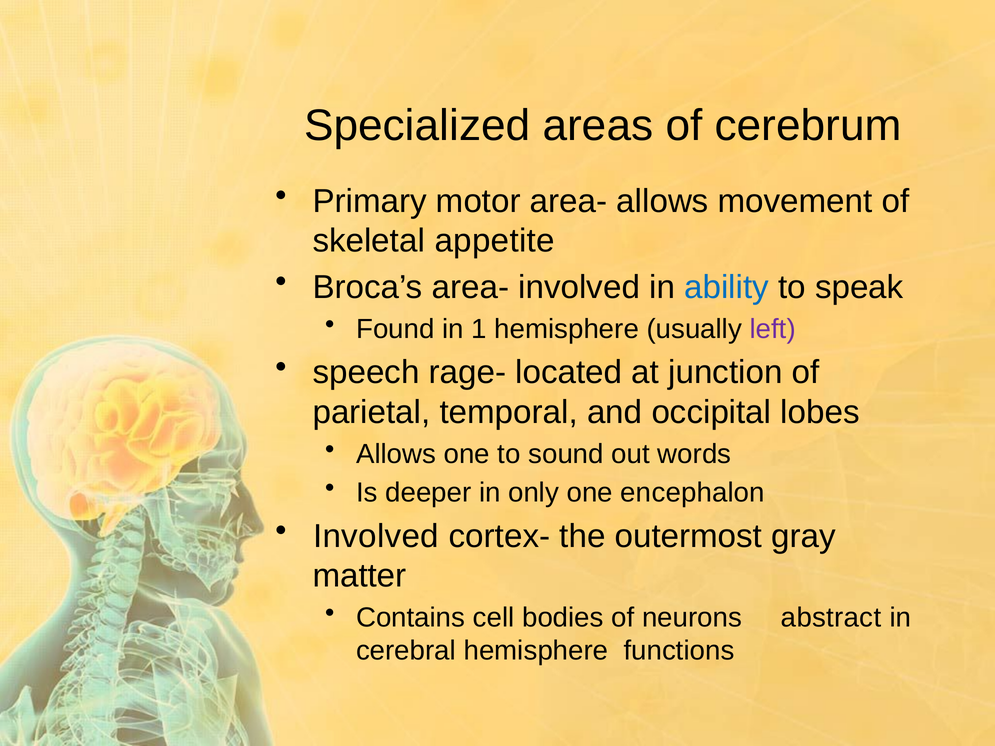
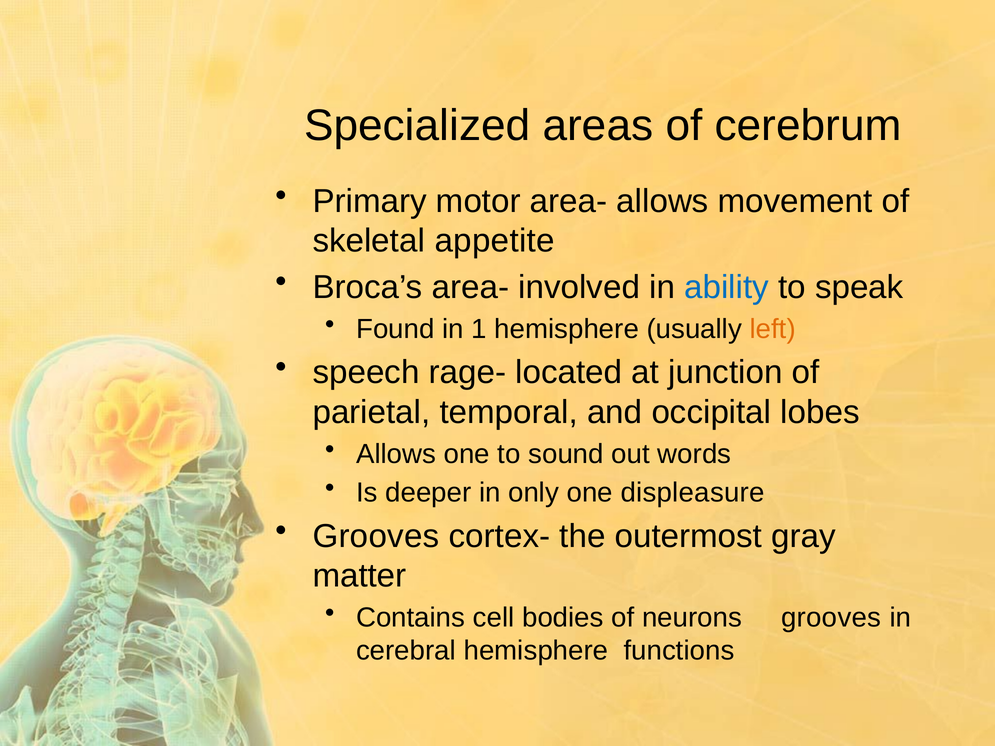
left colour: purple -> orange
encephalon: encephalon -> displeasure
Involved at (376, 536): Involved -> Grooves
neurons abstract: abstract -> grooves
